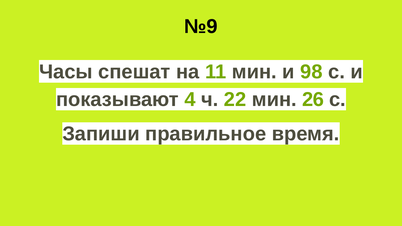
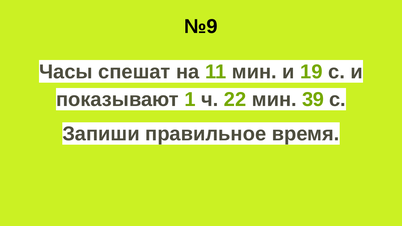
98: 98 -> 19
4: 4 -> 1
26: 26 -> 39
